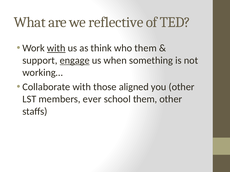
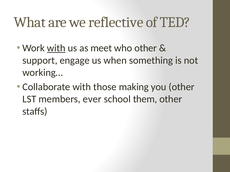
think: think -> meet
who them: them -> other
engage underline: present -> none
aligned: aligned -> making
